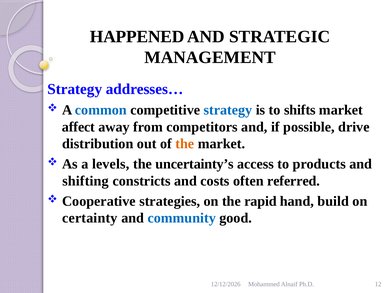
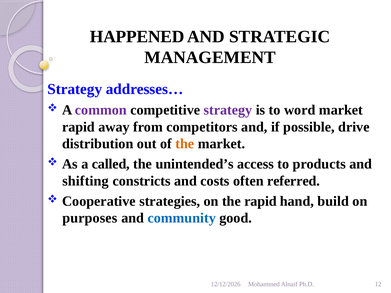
common colour: blue -> purple
strategy at (228, 110) colour: blue -> purple
shifts: shifts -> word
affect at (78, 127): affect -> rapid
levels: levels -> called
uncertainty’s: uncertainty’s -> unintended’s
certainty: certainty -> purposes
